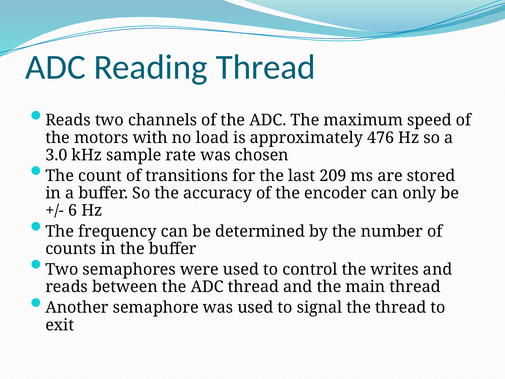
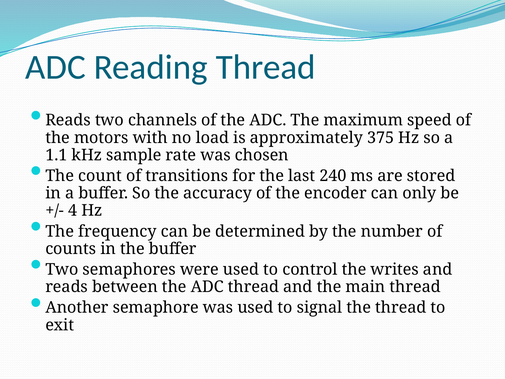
476: 476 -> 375
3.0: 3.0 -> 1.1
209: 209 -> 240
6: 6 -> 4
